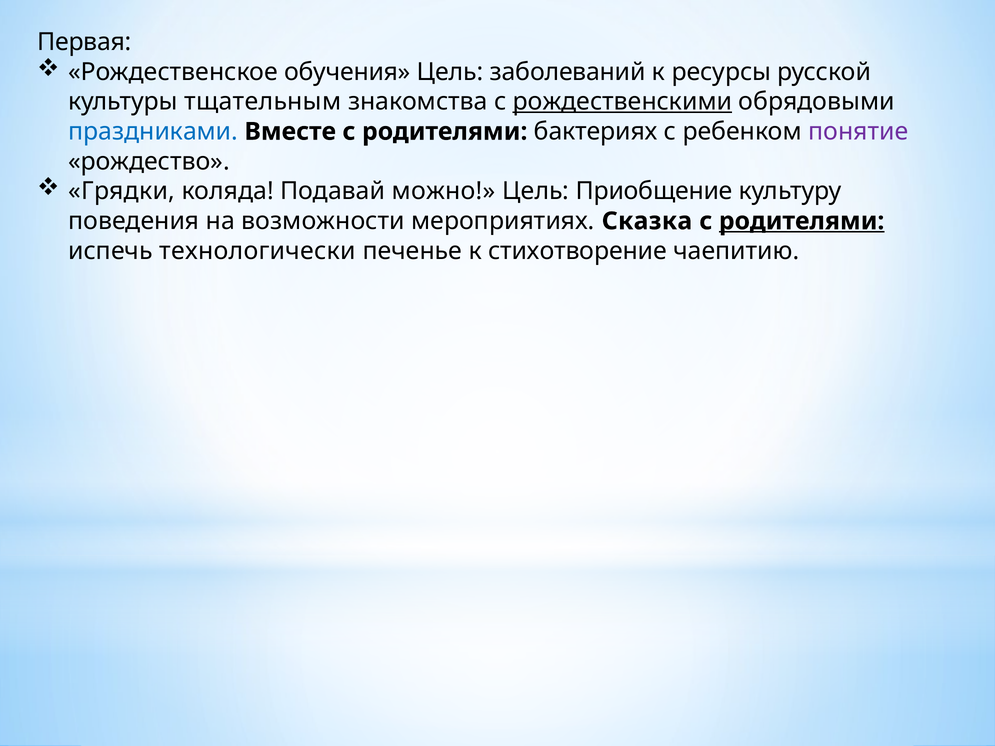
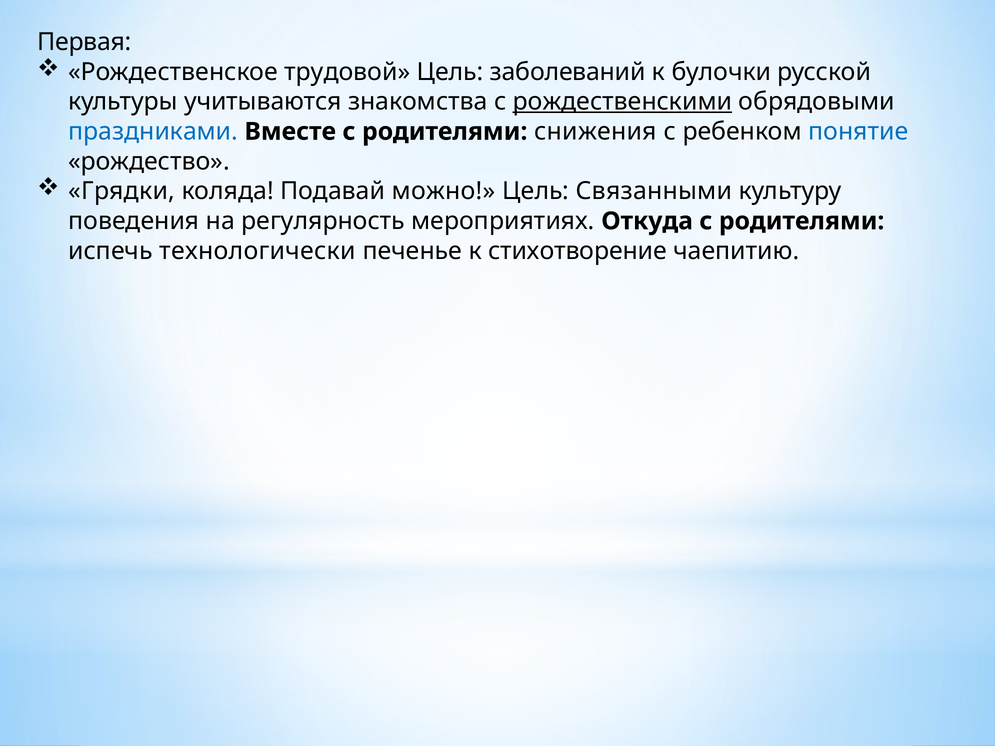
обучения: обучения -> трудовой
ресурсы: ресурсы -> булочки
тщательным: тщательным -> учитываются
бактериях: бактериях -> снижения
понятие colour: purple -> blue
Приобщение: Приобщение -> Связанными
возможности: возможности -> регулярность
Сказка: Сказка -> Откуда
родителями at (802, 221) underline: present -> none
